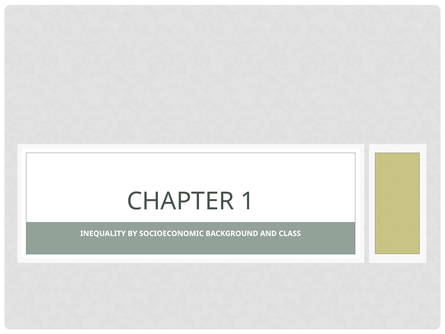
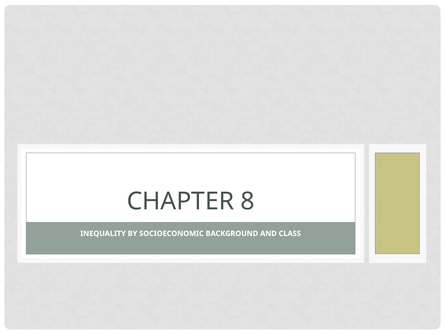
1: 1 -> 8
